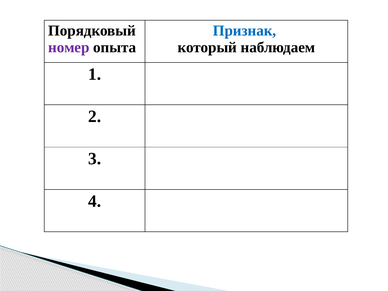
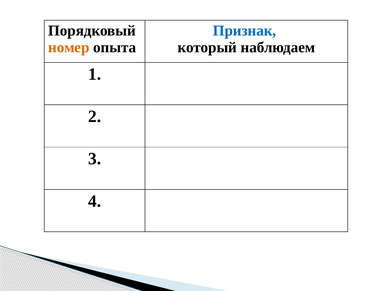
номер colour: purple -> orange
